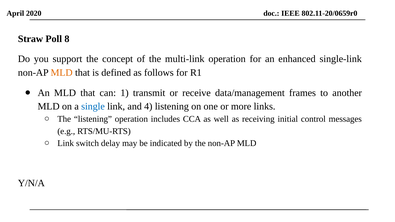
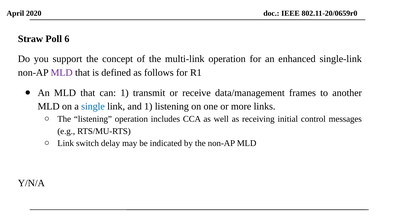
8: 8 -> 6
MLD at (62, 73) colour: orange -> purple
and 4: 4 -> 1
